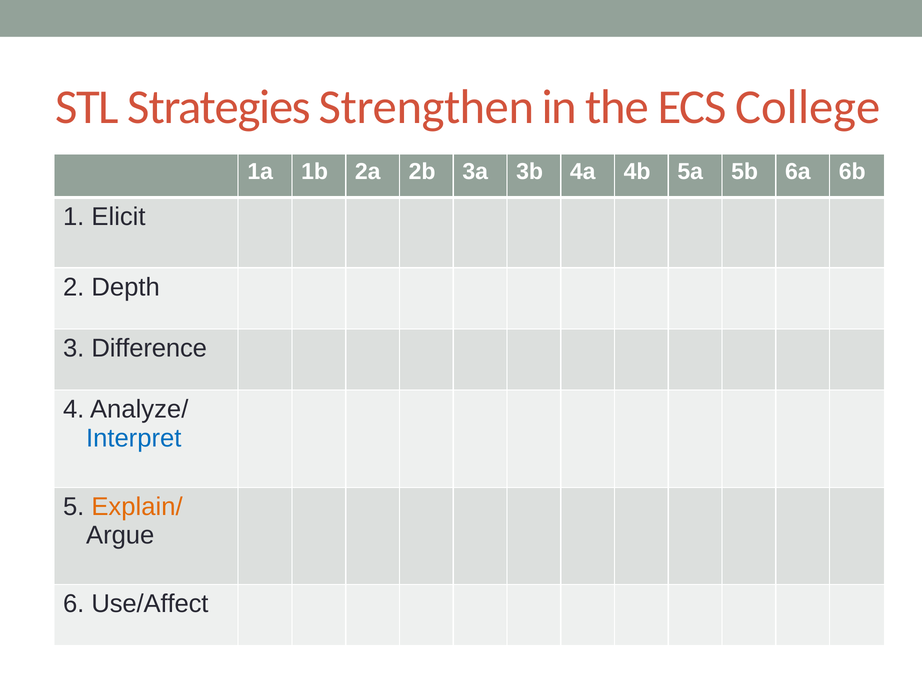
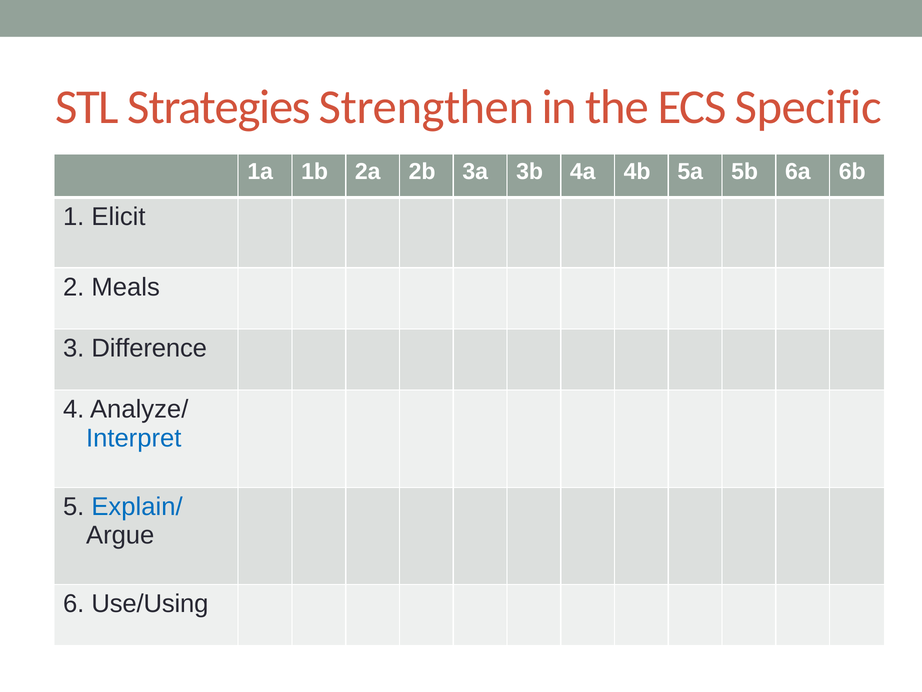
College: College -> Specific
Depth: Depth -> Meals
Explain/ colour: orange -> blue
Use/Affect: Use/Affect -> Use/Using
